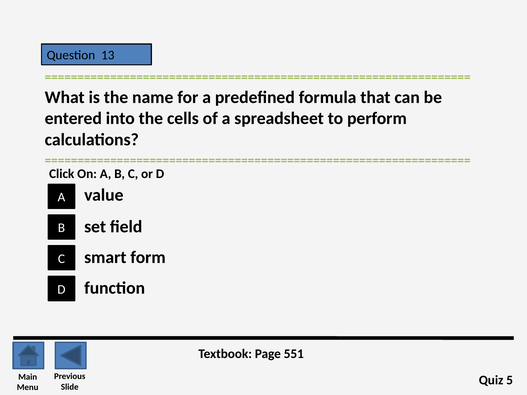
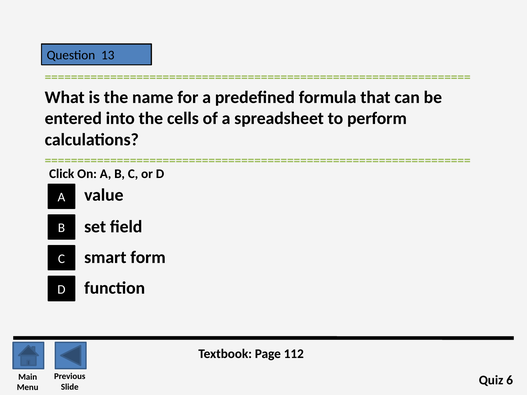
551: 551 -> 112
5: 5 -> 6
